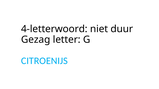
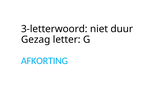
4-letterwoord: 4-letterwoord -> 3-letterwoord
CITROENIJS: CITROENIJS -> AFKORTING
